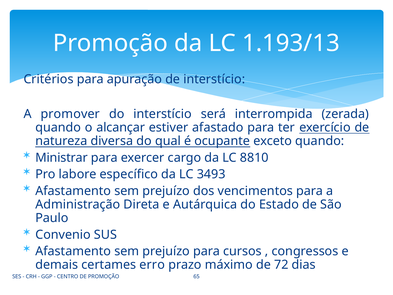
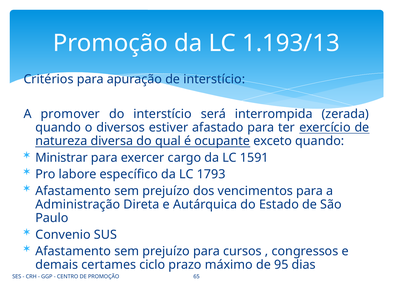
alcançar: alcançar -> diversos
8810: 8810 -> 1591
3493: 3493 -> 1793
erro: erro -> ciclo
72: 72 -> 95
